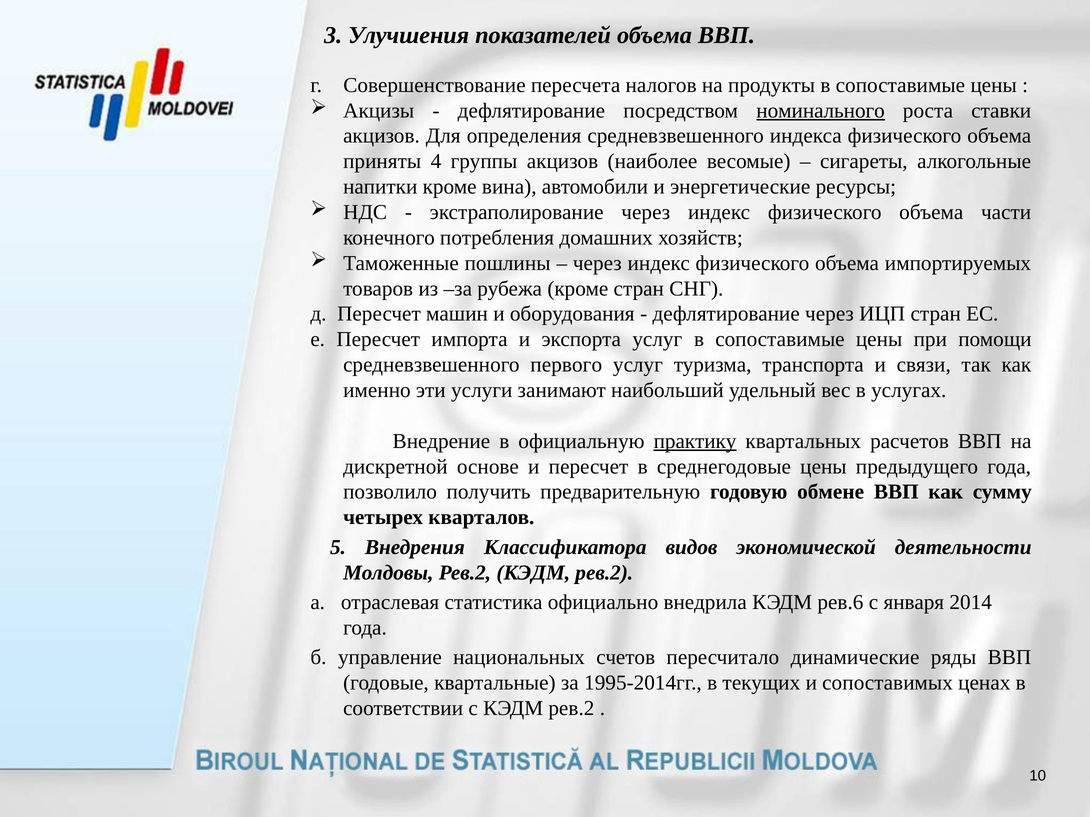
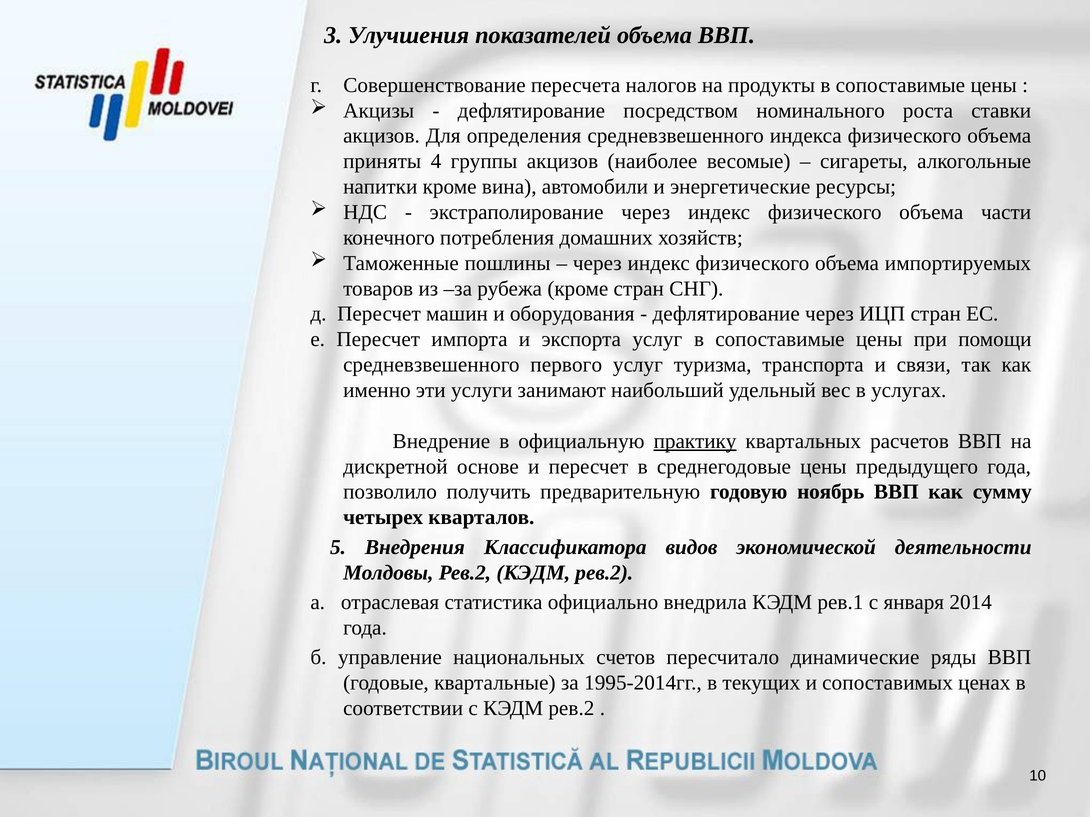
номинального underline: present -> none
обмене: обмене -> ноябрь
рев.6: рев.6 -> рев.1
